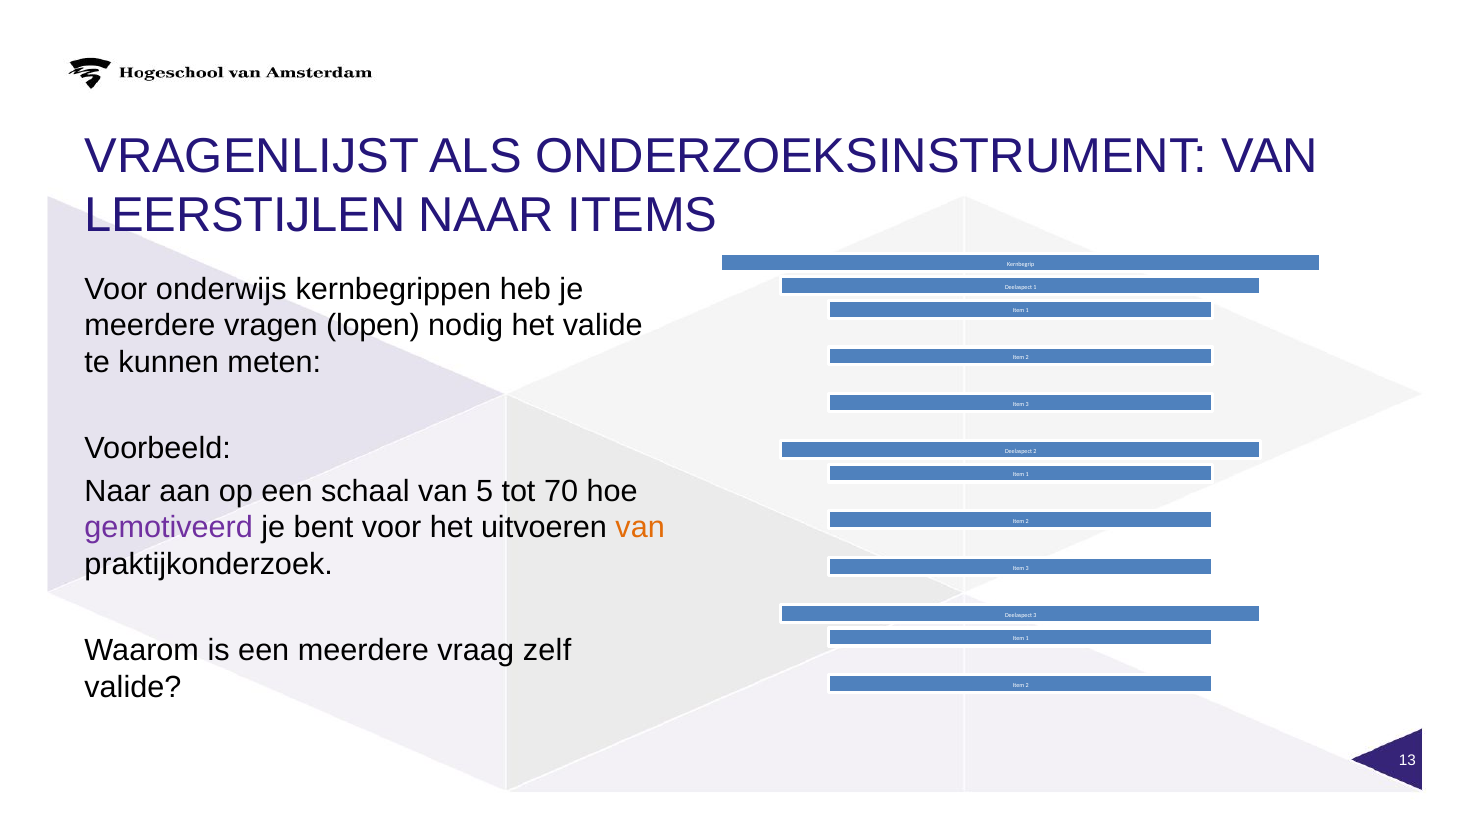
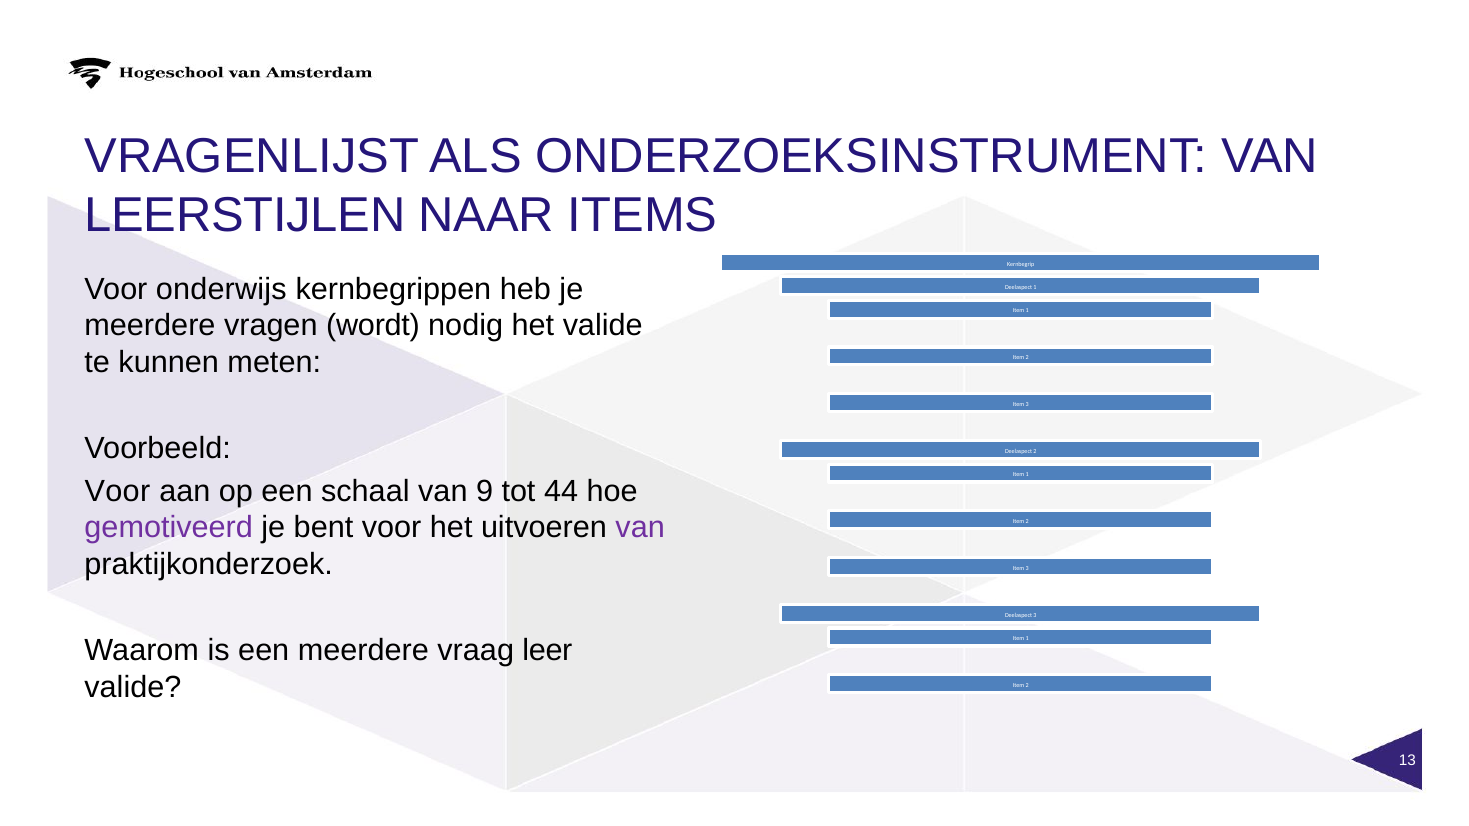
lopen: lopen -> wordt
Naar at (118, 491): Naar -> Voor
5: 5 -> 9
70: 70 -> 44
van at (640, 528) colour: orange -> purple
zelf: zelf -> leer
